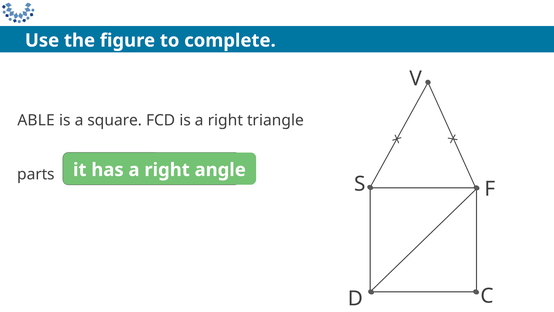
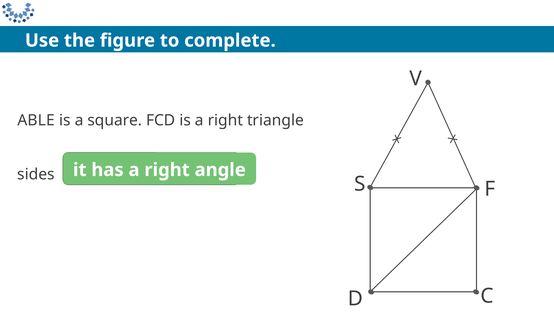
parts: parts -> sides
